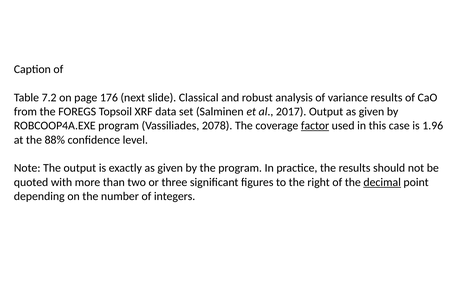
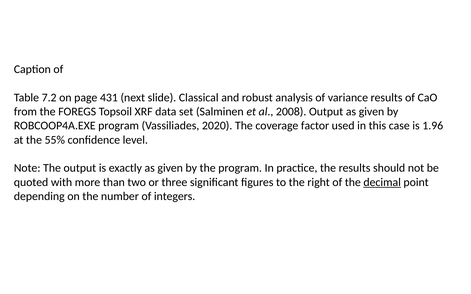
176: 176 -> 431
2017: 2017 -> 2008
2078: 2078 -> 2020
factor underline: present -> none
88%: 88% -> 55%
